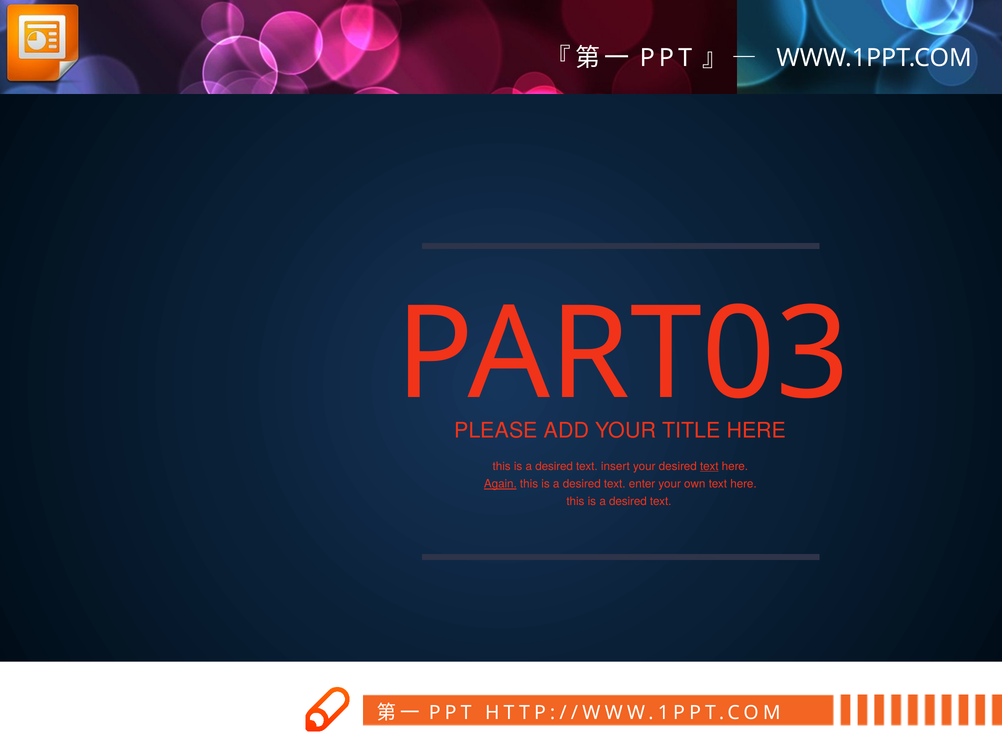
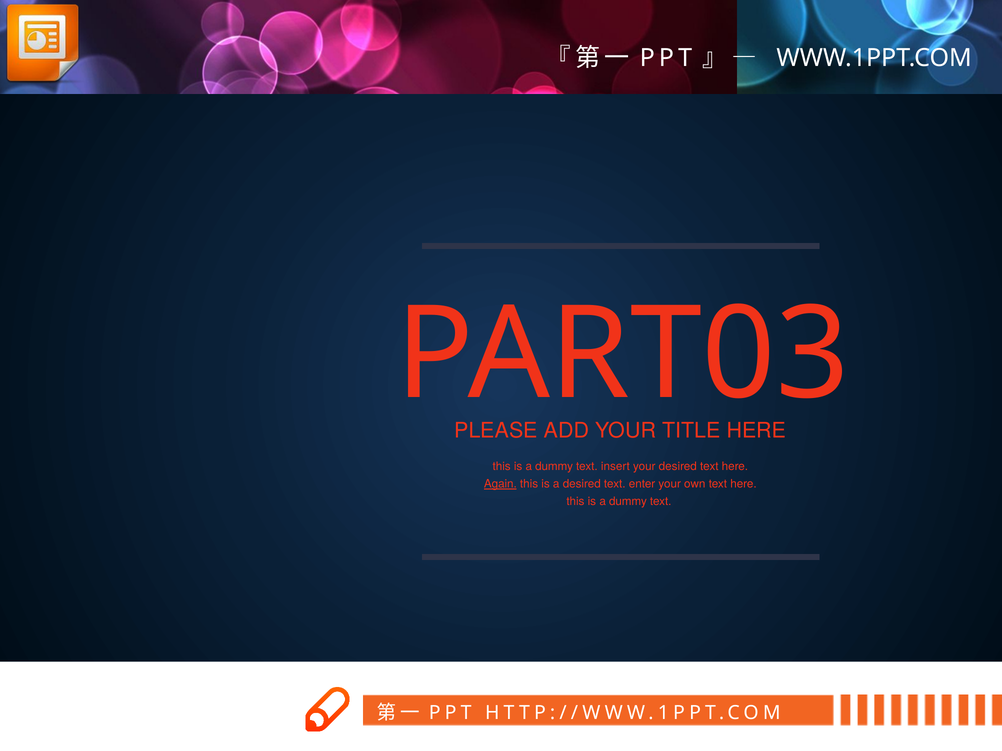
desired at (554, 467): desired -> dummy
text at (709, 467) underline: present -> none
desired at (628, 502): desired -> dummy
